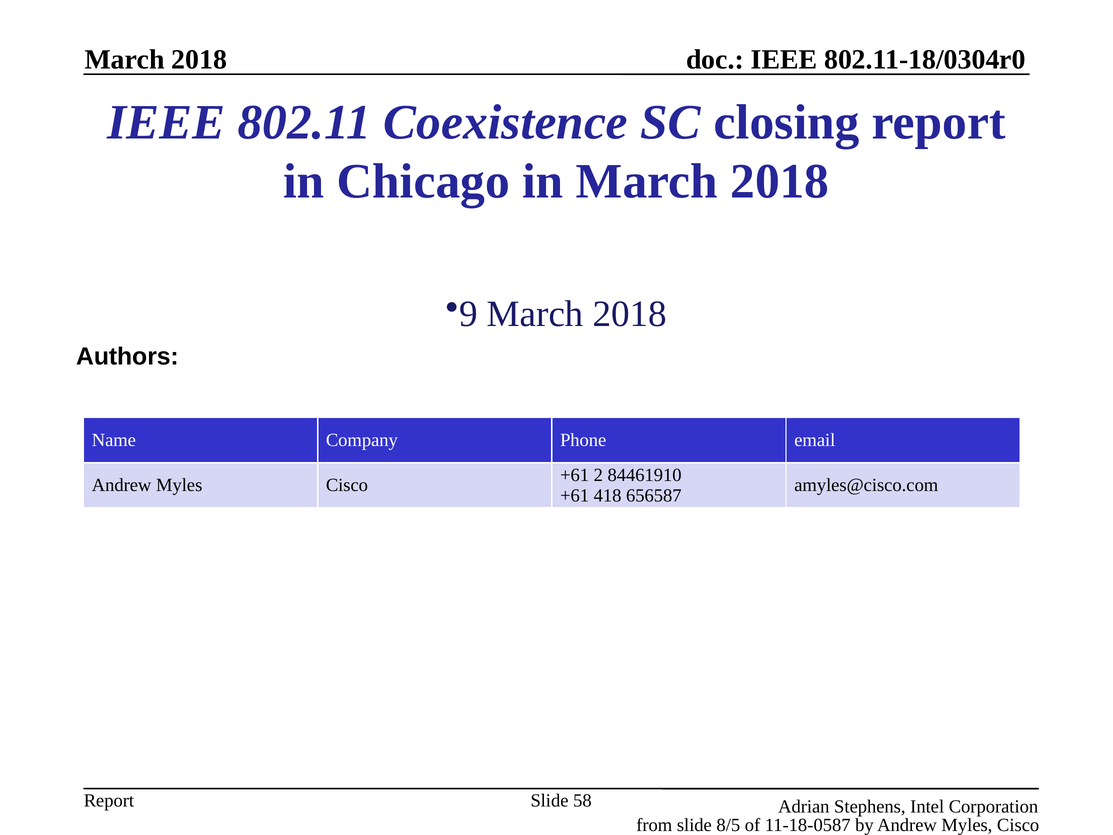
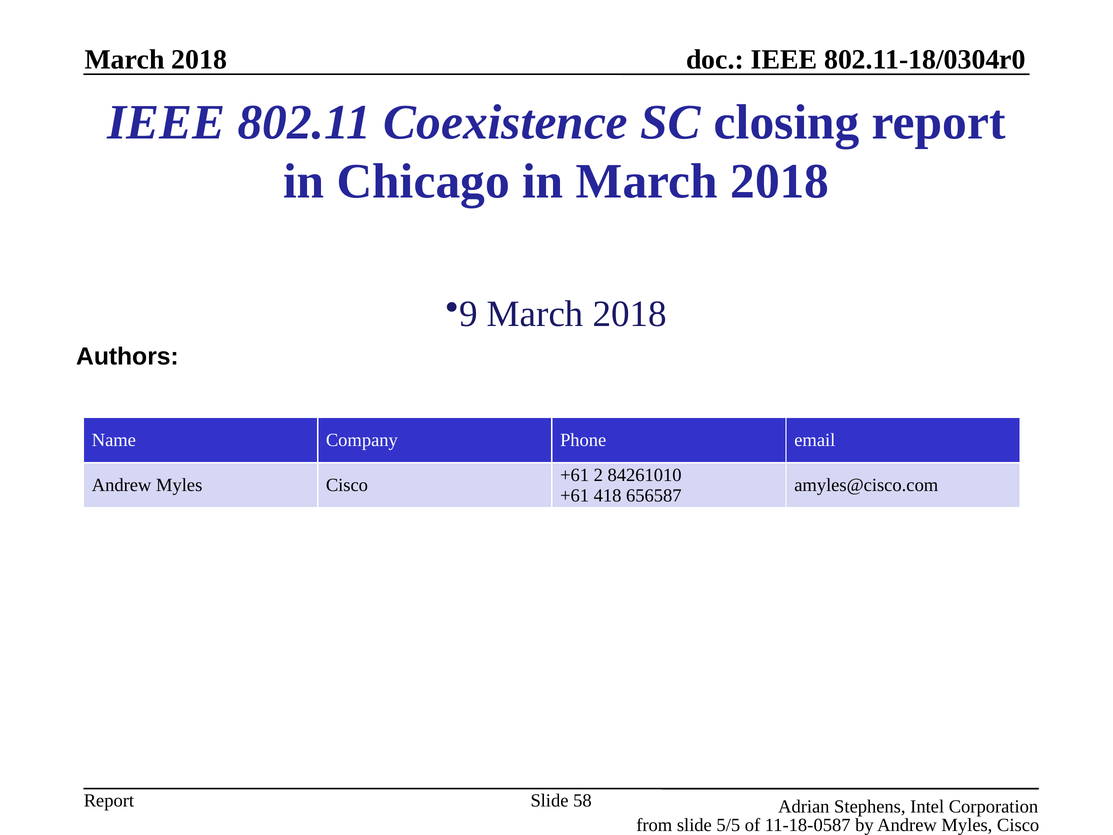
84461910: 84461910 -> 84261010
8/5: 8/5 -> 5/5
